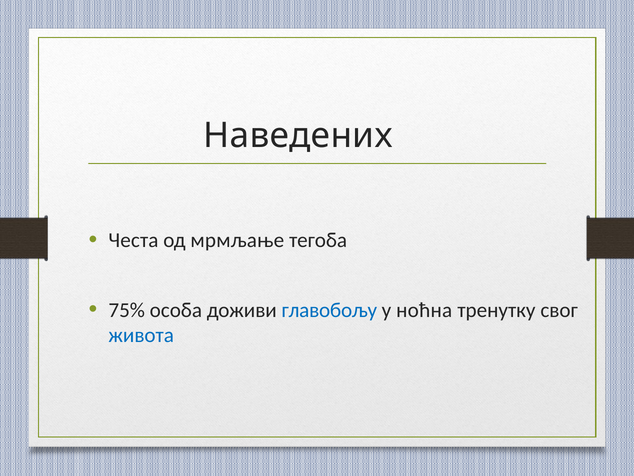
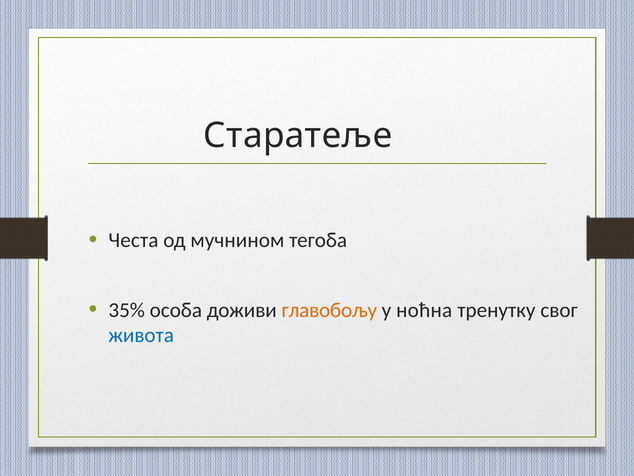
Наведених: Наведених -> Стaрaтeљe
мрмљање: мрмљање -> мучнином
75%: 75% -> 35%
главобољу colour: blue -> orange
